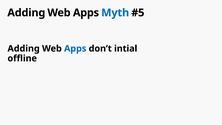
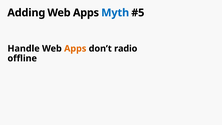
Adding at (24, 49): Adding -> Handle
Apps at (75, 49) colour: blue -> orange
intial: intial -> radio
